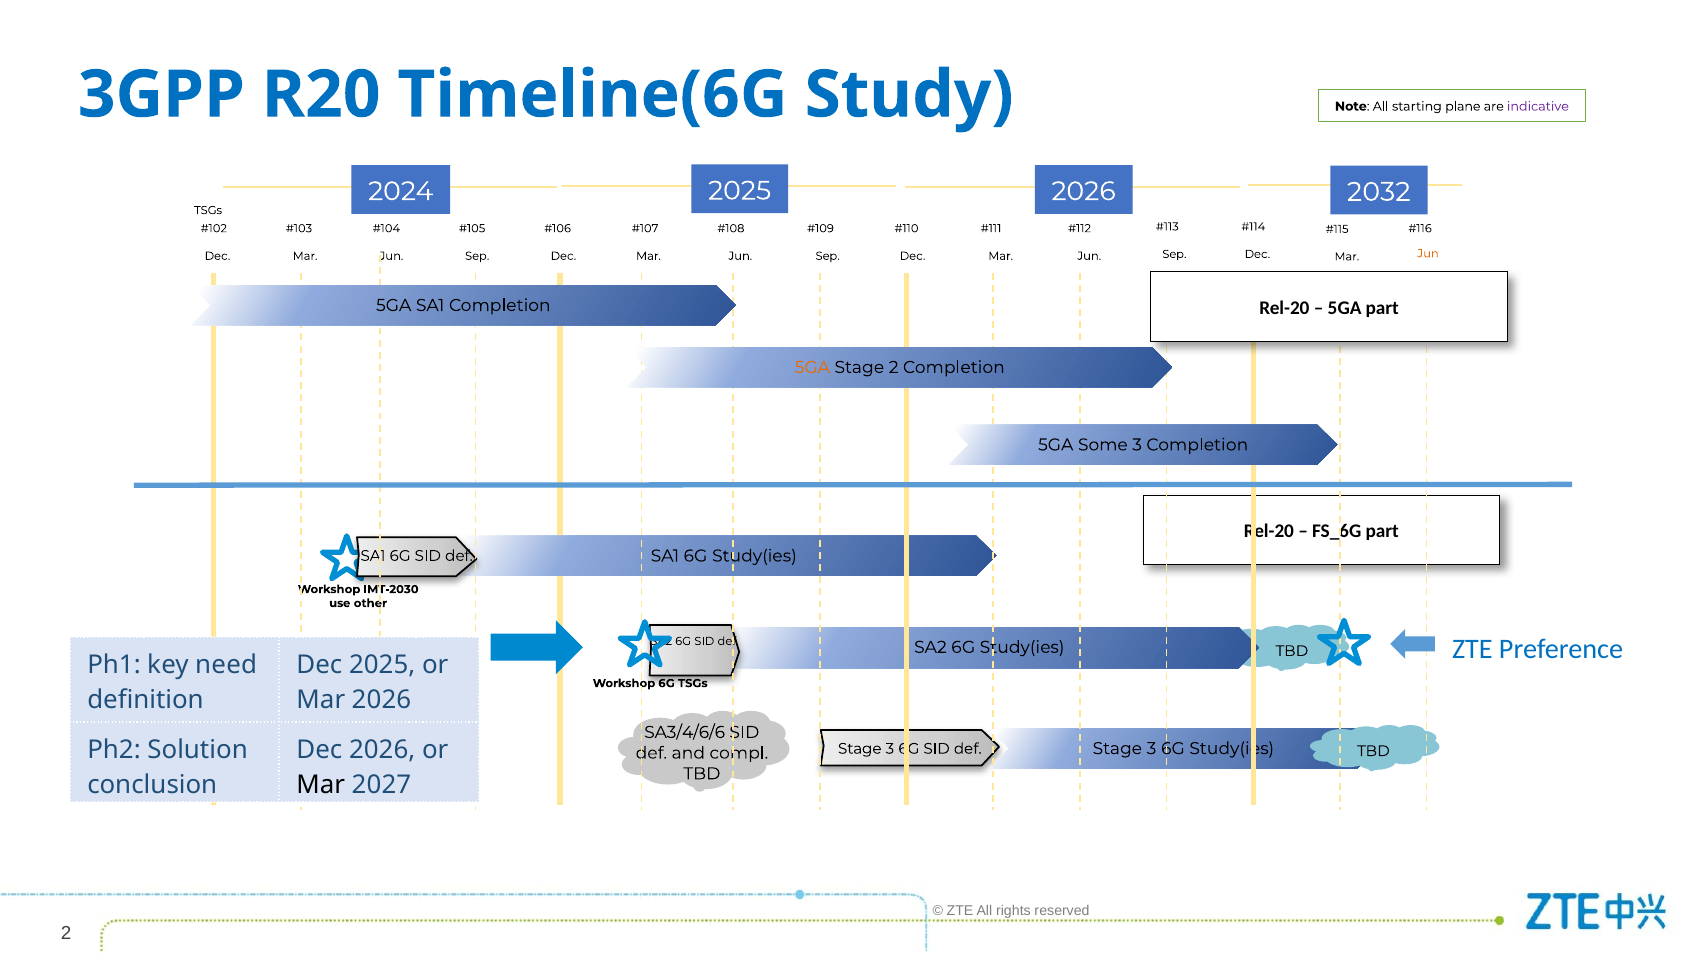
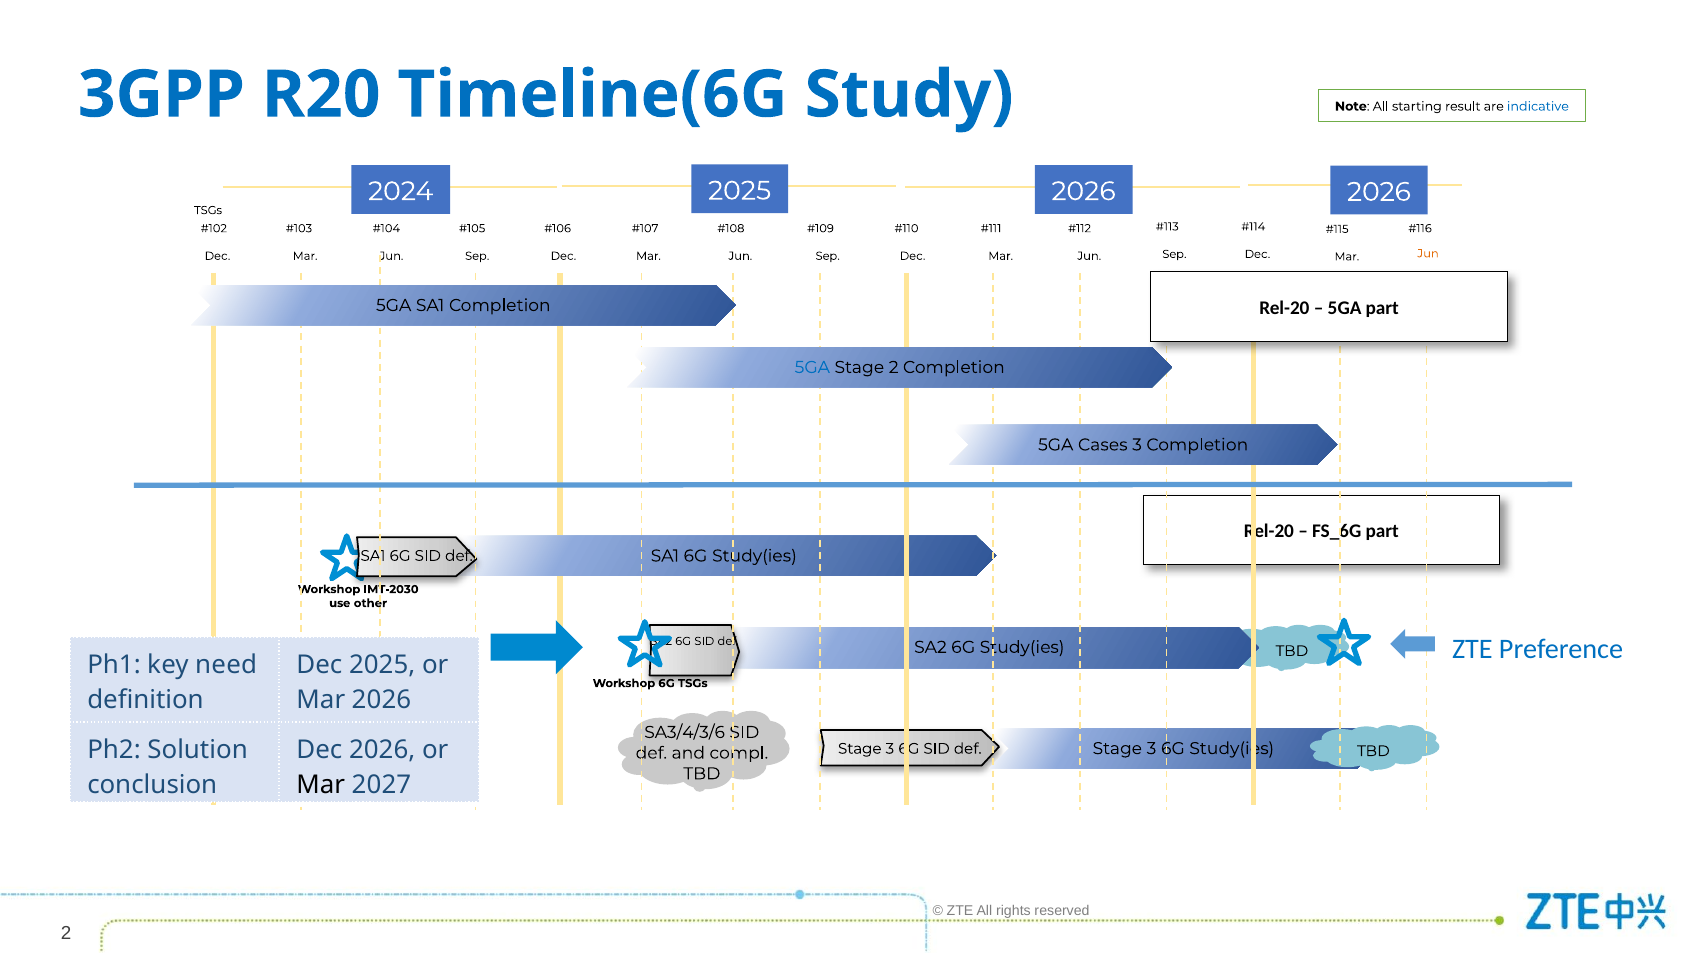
plane: plane -> result
indicative colour: purple -> blue
2032 at (1379, 192): 2032 -> 2026
5GA at (812, 367) colour: orange -> blue
Some: Some -> Cases
SA3/4/6/6: SA3/4/6/6 -> SA3/4/3/6
